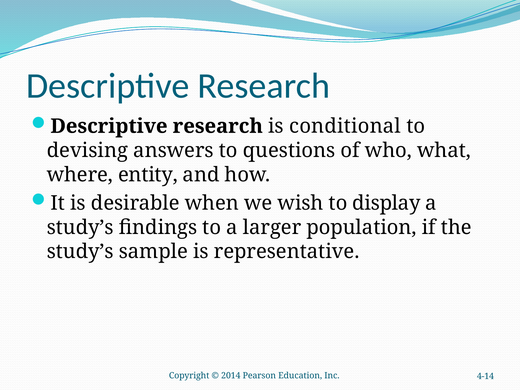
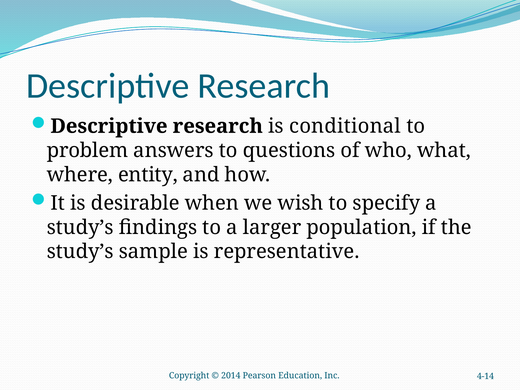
devising: devising -> problem
display: display -> specify
